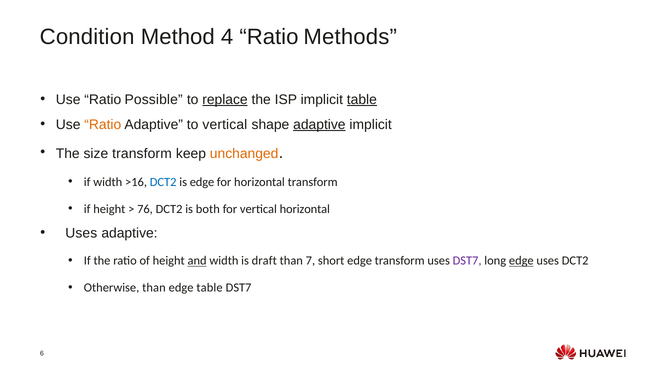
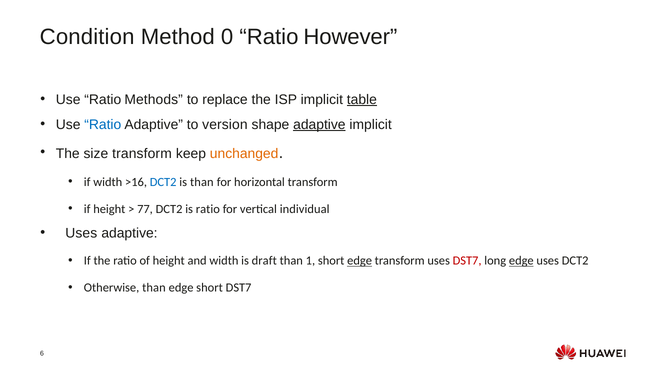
4: 4 -> 0
Methods: Methods -> However
Possible: Possible -> Methods
replace underline: present -> none
Ratio at (103, 124) colour: orange -> blue
to vertical: vertical -> version
is edge: edge -> than
76: 76 -> 77
is both: both -> ratio
vertical horizontal: horizontal -> individual
and underline: present -> none
7: 7 -> 1
edge at (360, 261) underline: none -> present
DST7 at (467, 261) colour: purple -> red
edge table: table -> short
